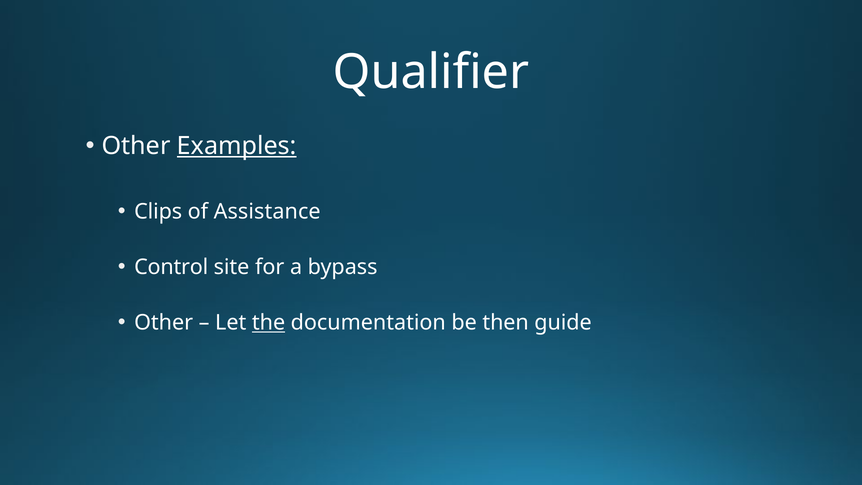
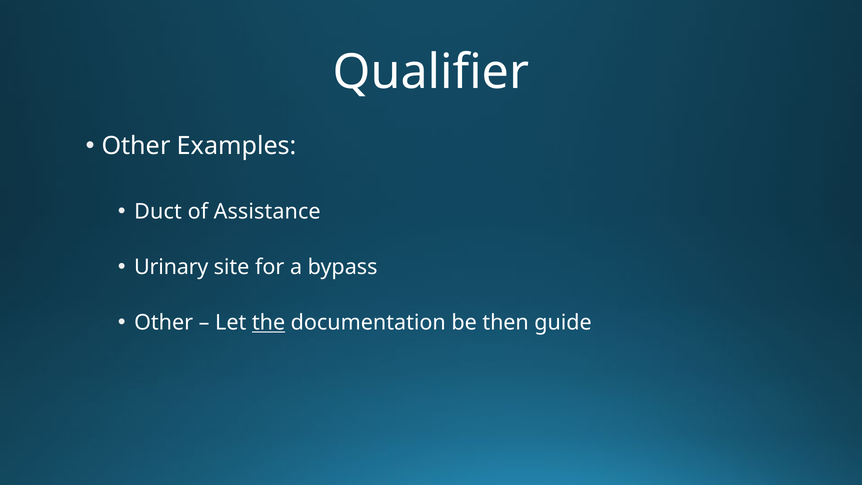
Examples underline: present -> none
Clips: Clips -> Duct
Control: Control -> Urinary
